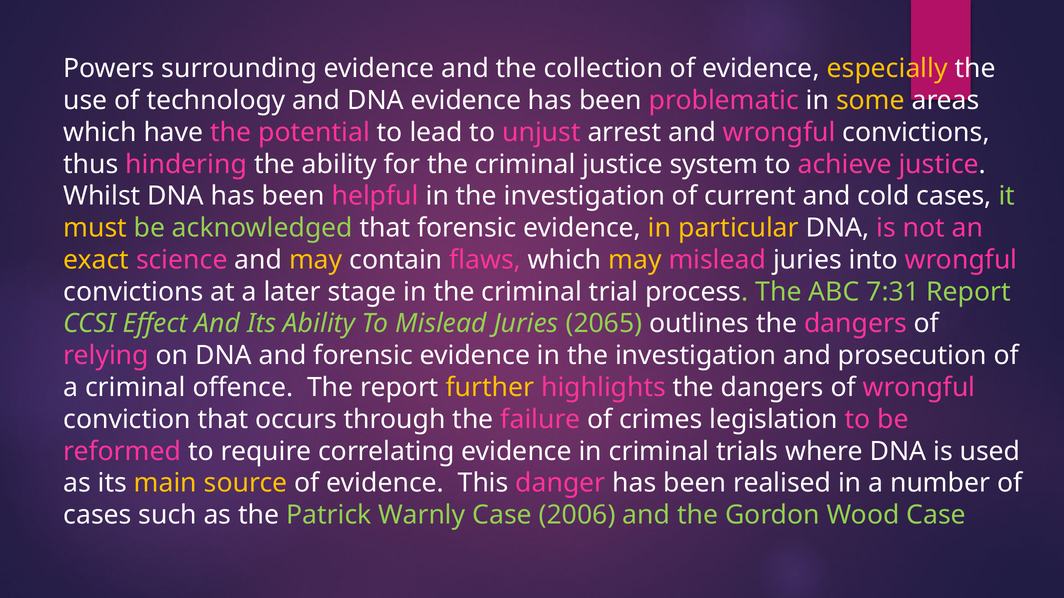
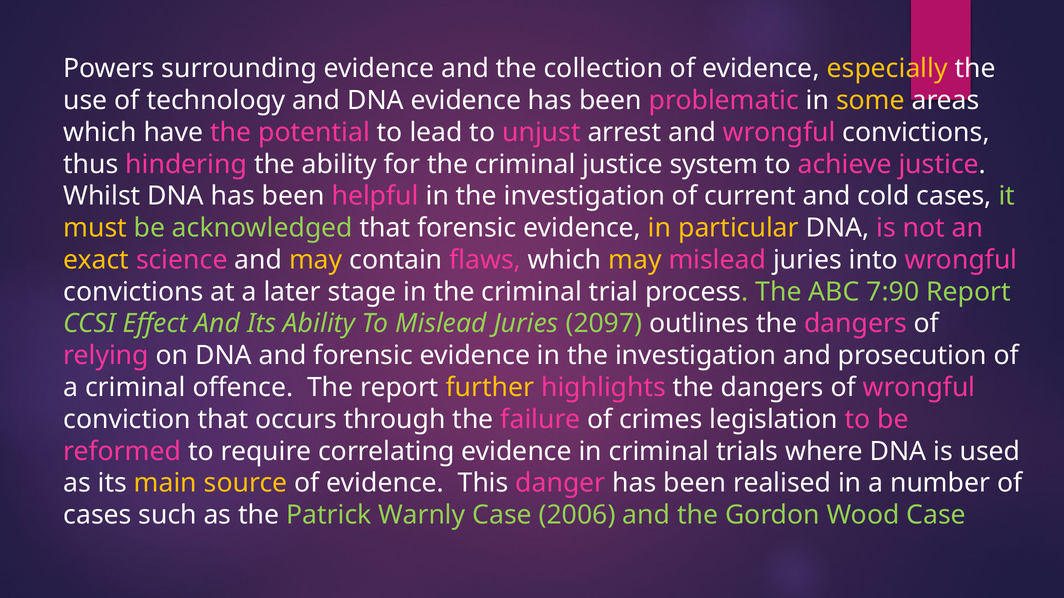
7:31: 7:31 -> 7:90
2065: 2065 -> 2097
